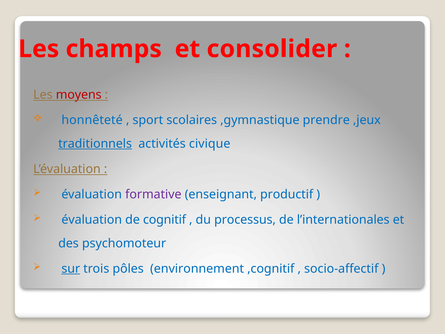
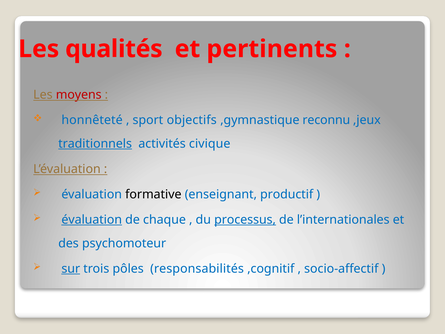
champs: champs -> qualités
consolider: consolider -> pertinents
scolaires: scolaires -> objectifs
prendre: prendre -> reconnu
formative colour: purple -> black
évaluation at (92, 220) underline: none -> present
cognitif: cognitif -> chaque
processus underline: none -> present
environnement: environnement -> responsabilités
